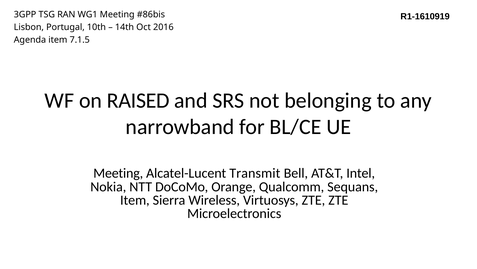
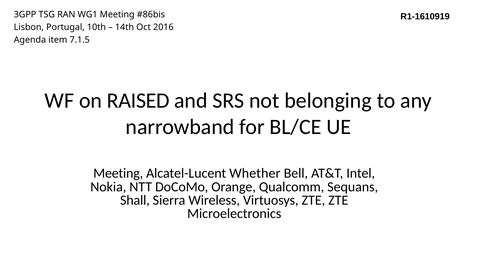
Transmit: Transmit -> Whether
Item at (135, 200): Item -> Shall
